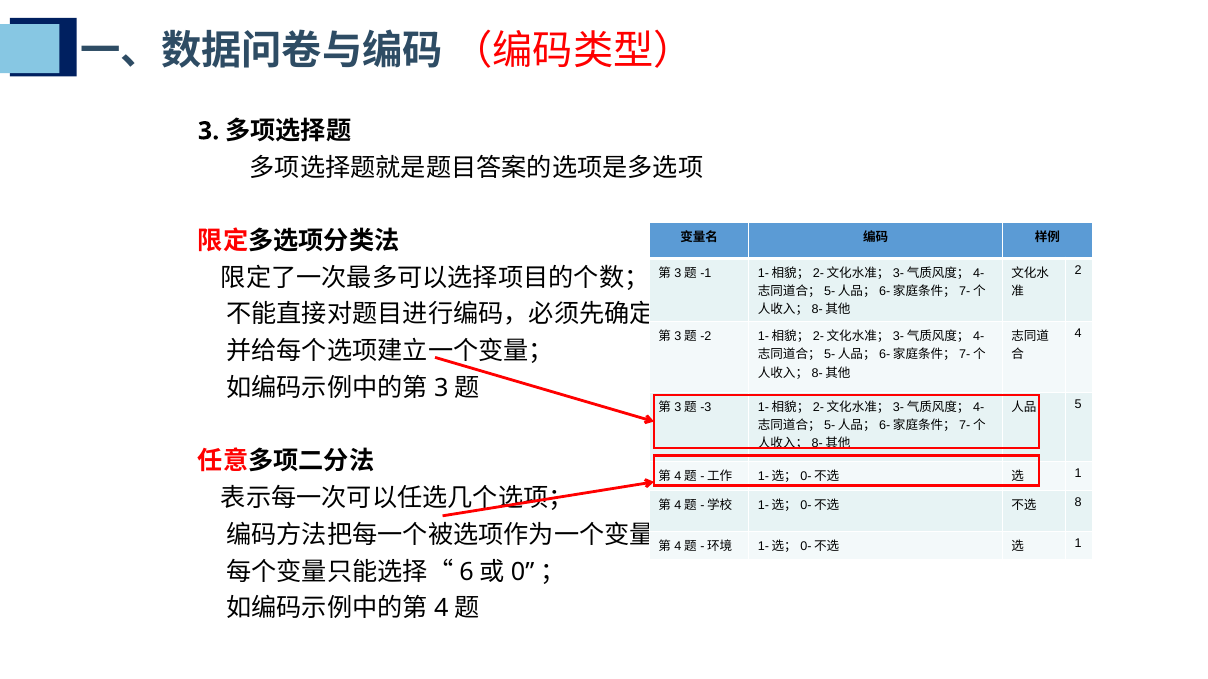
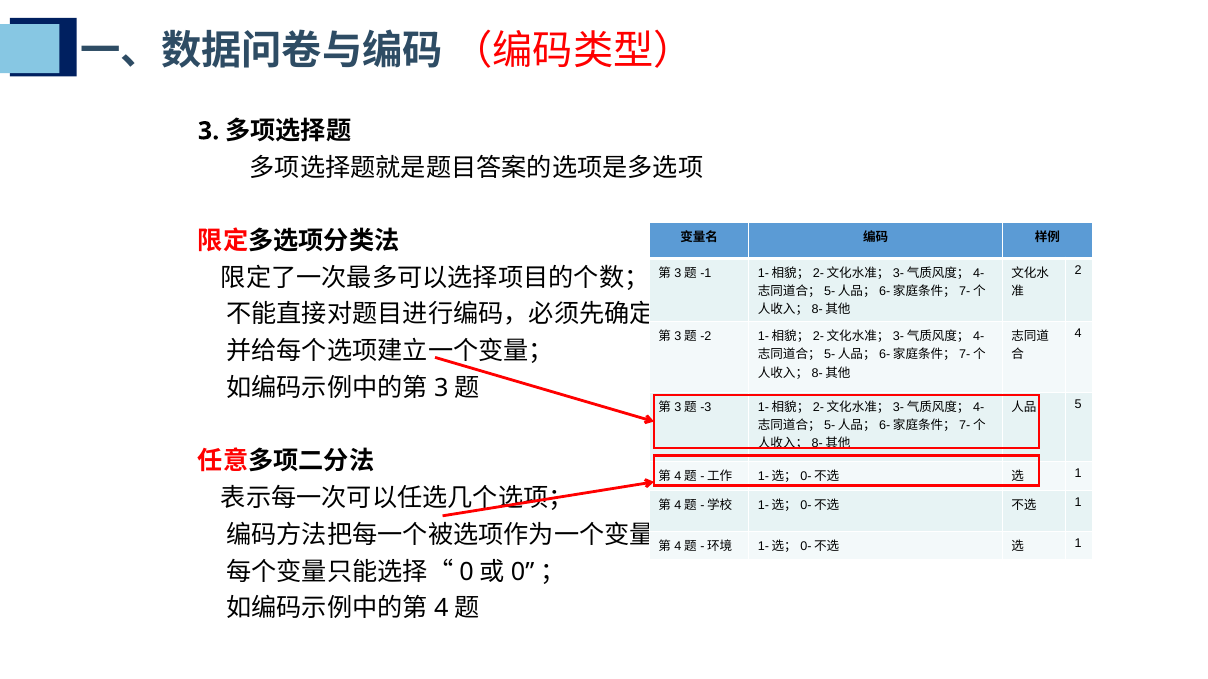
8 at (1078, 502): 8 -> 1
6 at (467, 572): 6 -> 0
